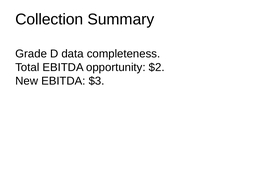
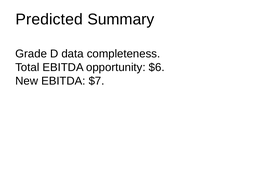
Collection: Collection -> Predicted
$2: $2 -> $6
$3: $3 -> $7
